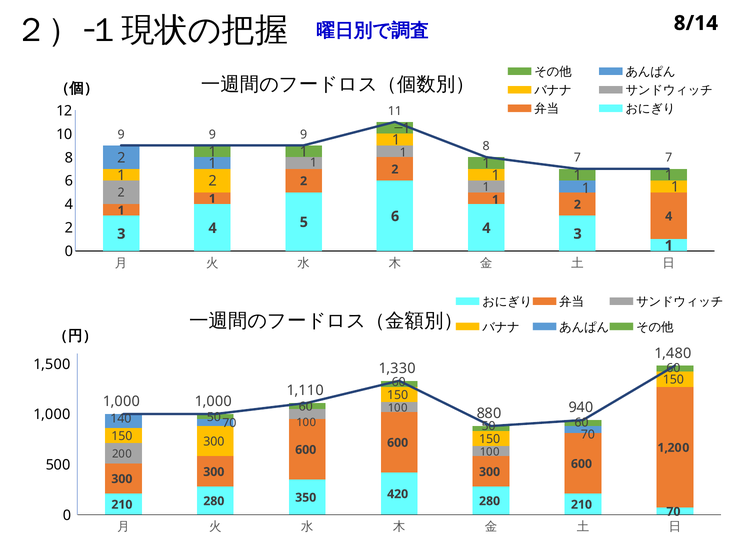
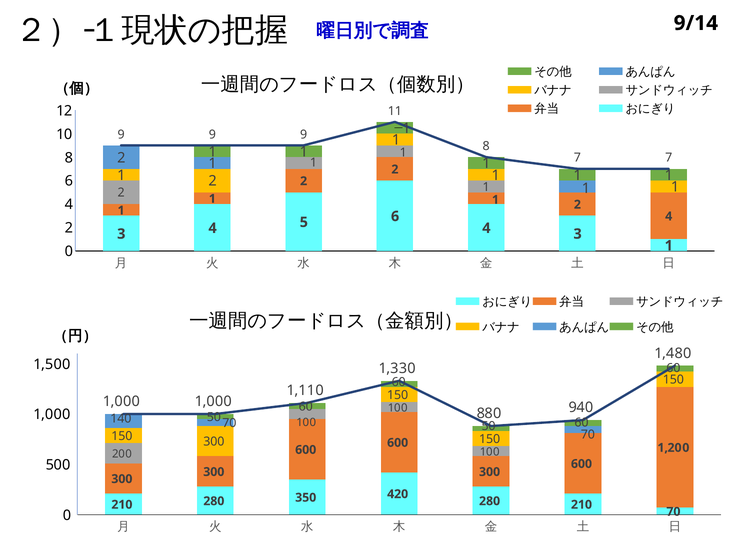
8/14: 8/14 -> 9/14
